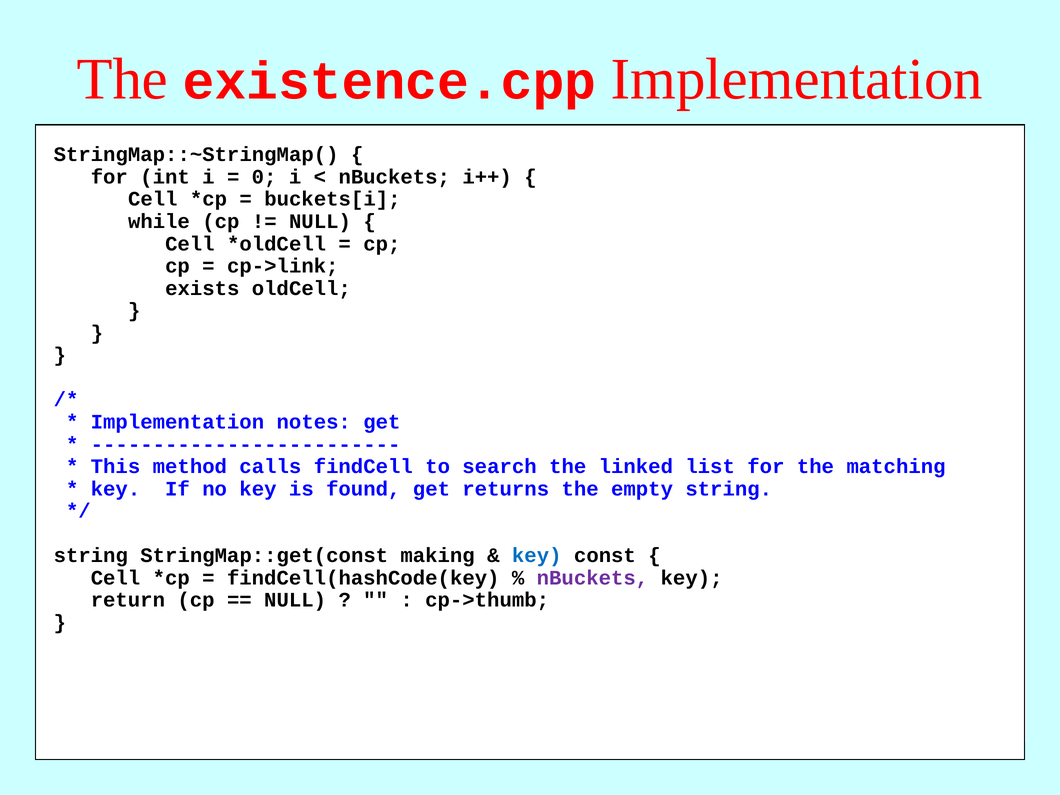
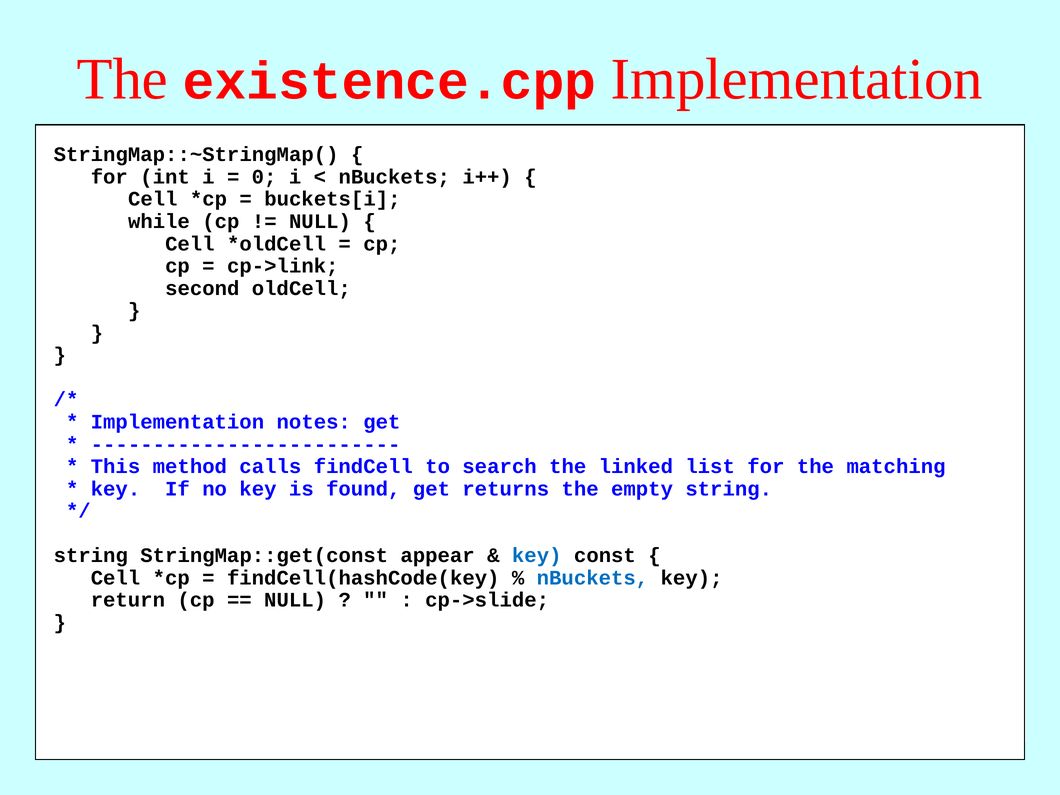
exists: exists -> second
making: making -> appear
nBuckets at (592, 578) colour: purple -> blue
cp->thumb: cp->thumb -> cp->slide
